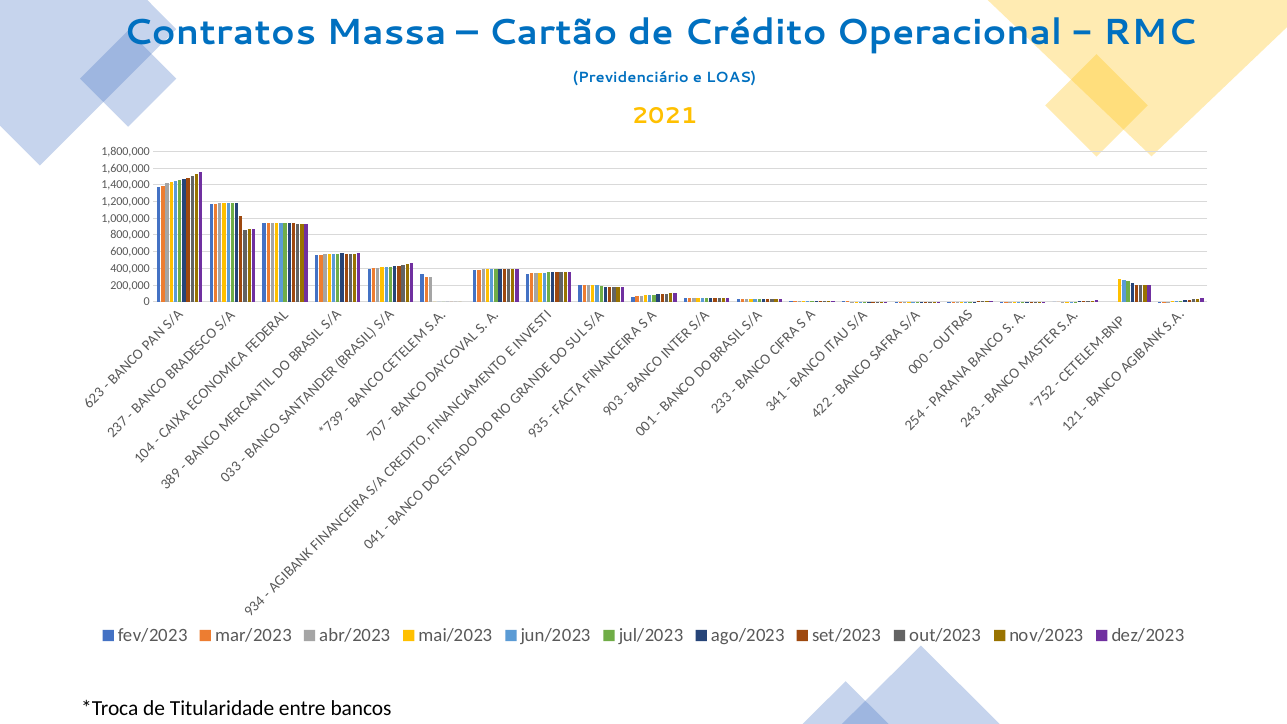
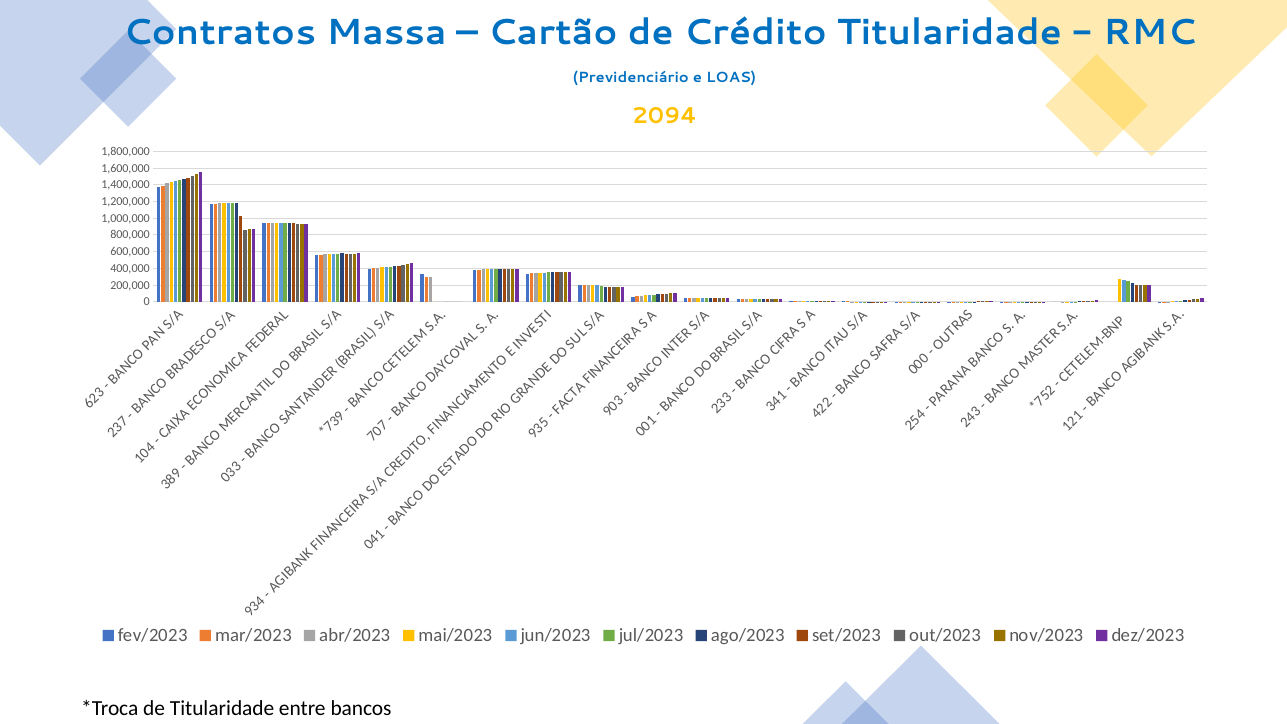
Crédito Operacional: Operacional -> Titularidade
2021: 2021 -> 2094
